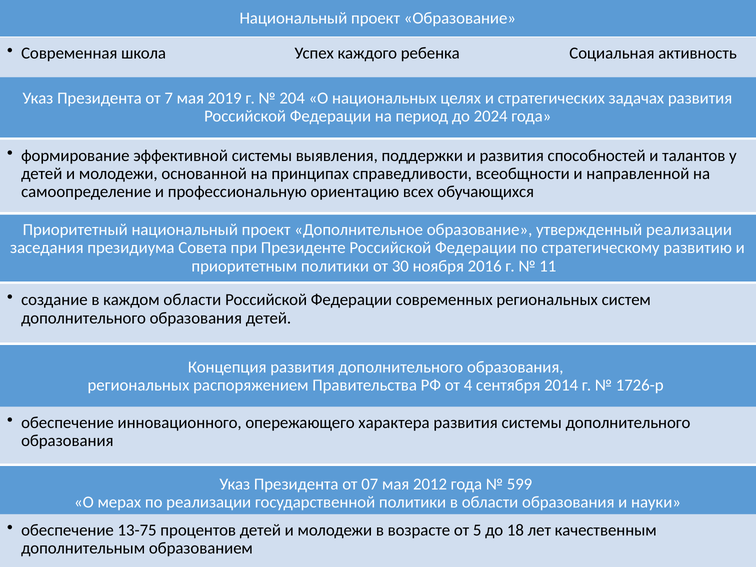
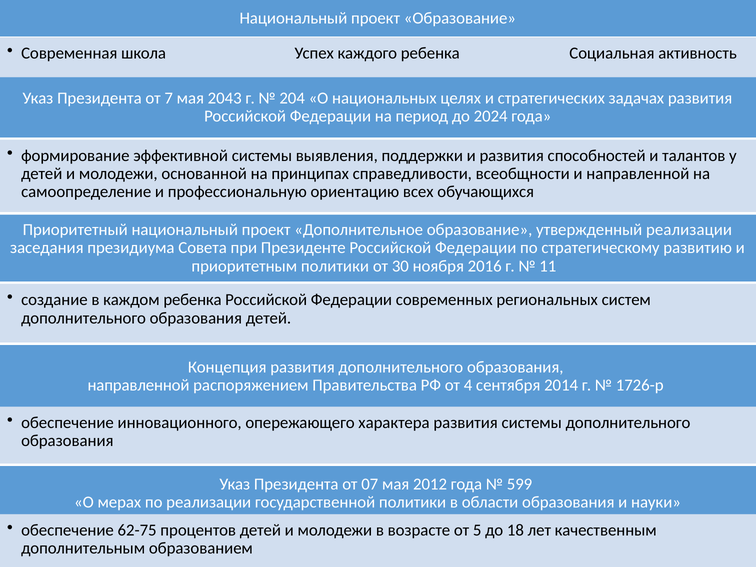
2019: 2019 -> 2043
каждом области: области -> ребенка
региональных at (138, 385): региональных -> направленной
13-75: 13-75 -> 62-75
